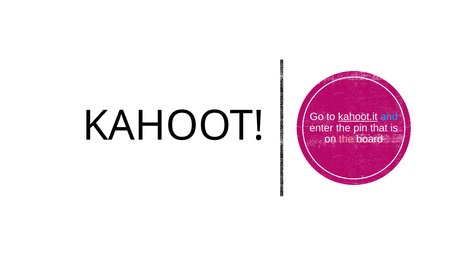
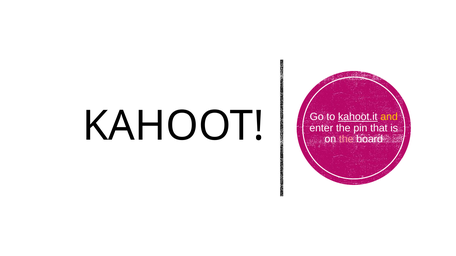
and colour: light blue -> yellow
